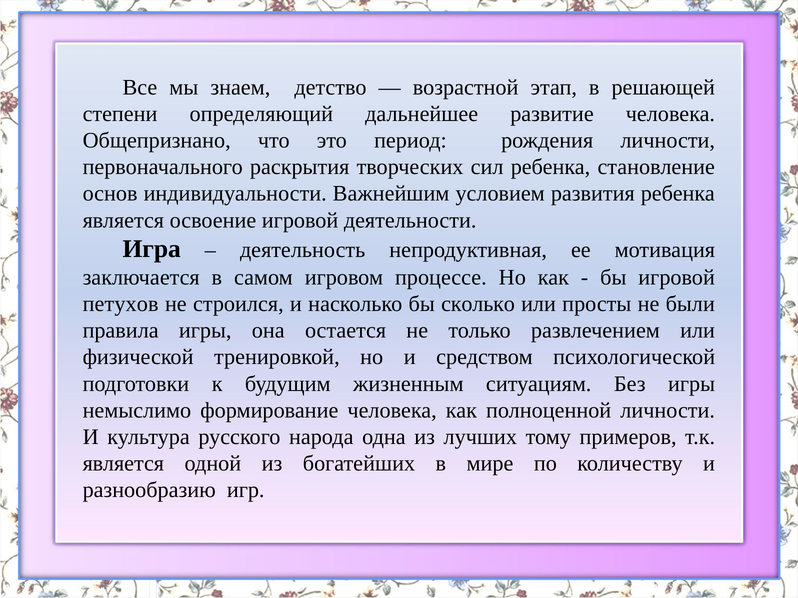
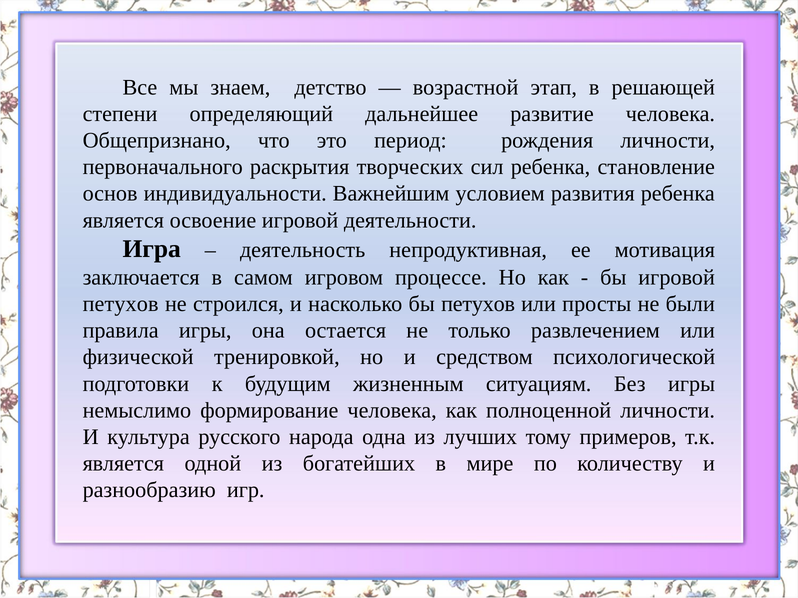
бы сколько: сколько -> петухов
